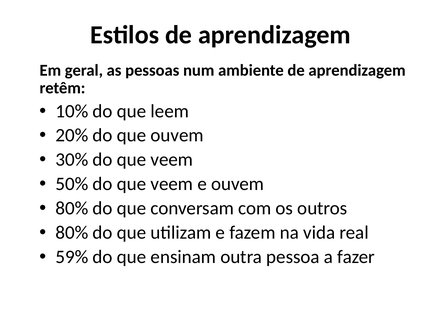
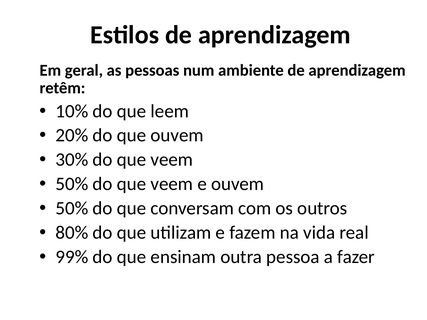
80% at (72, 208): 80% -> 50%
59%: 59% -> 99%
